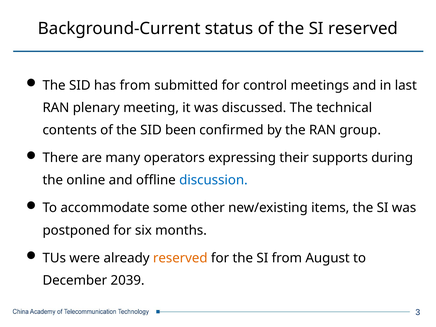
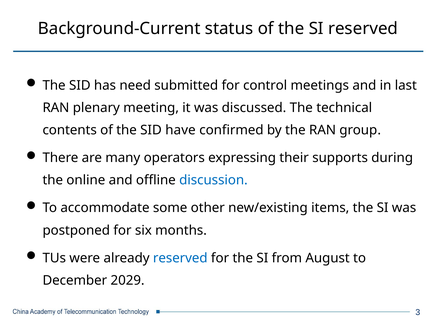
has from: from -> need
been: been -> have
reserved at (180, 258) colour: orange -> blue
2039: 2039 -> 2029
